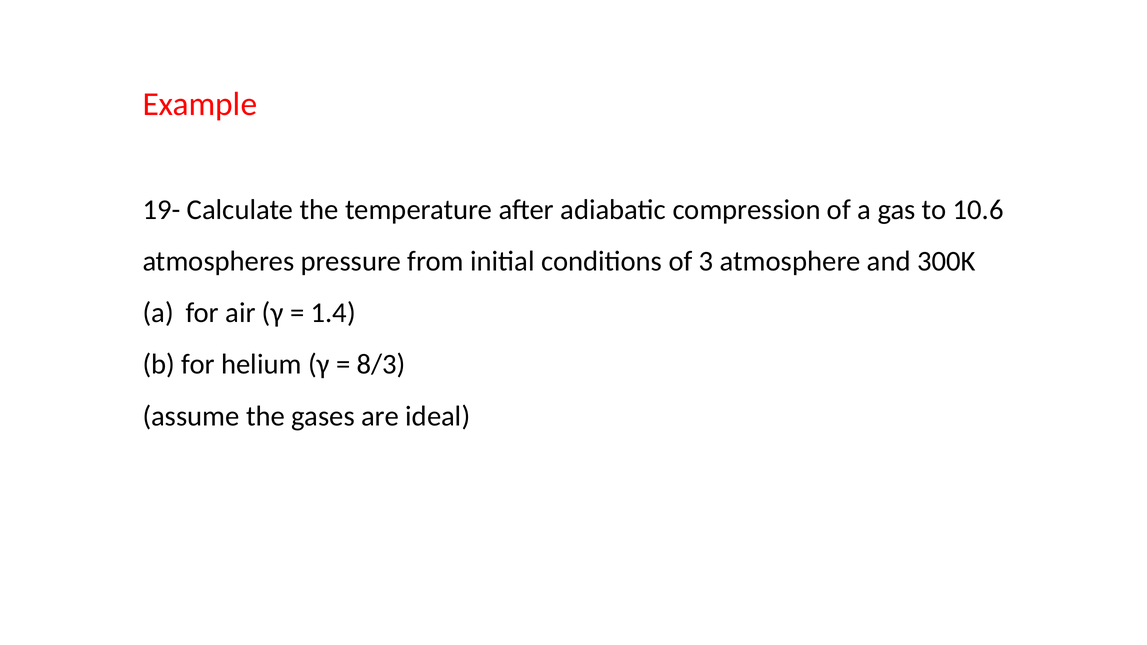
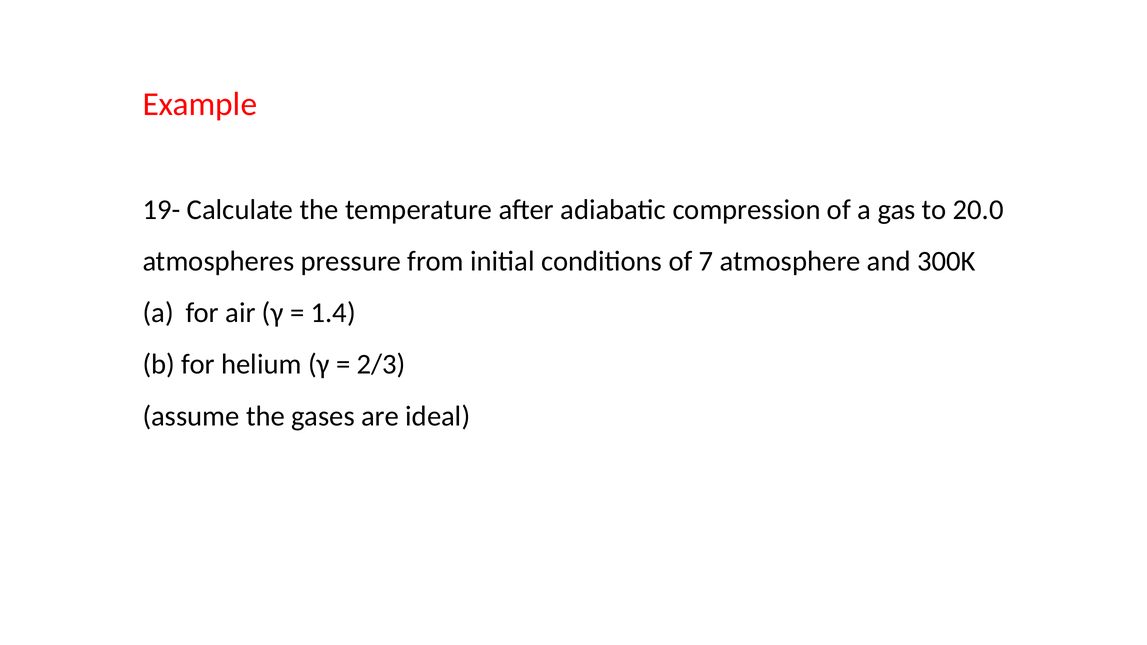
10.6: 10.6 -> 20.0
3: 3 -> 7
8/3: 8/3 -> 2/3
